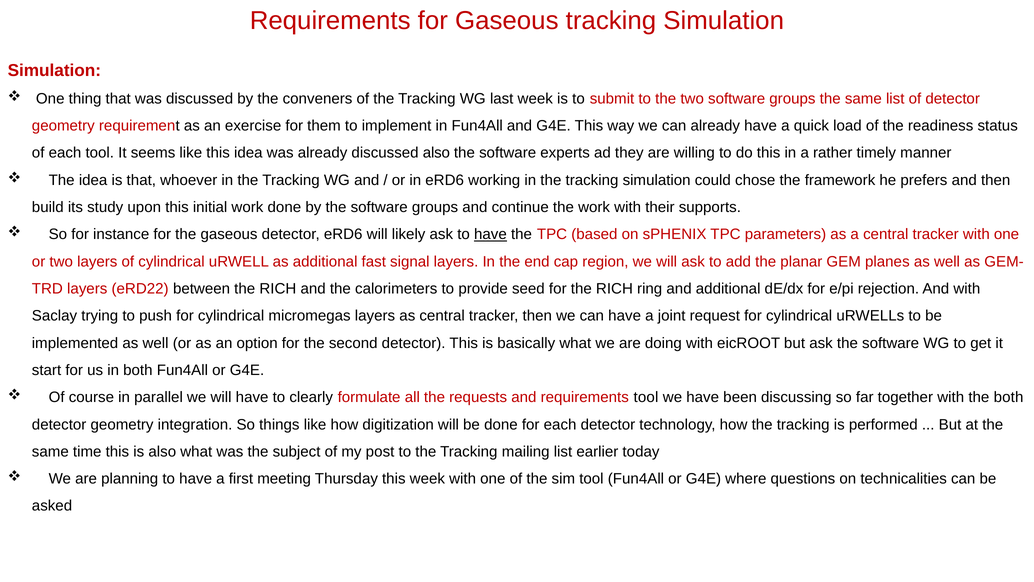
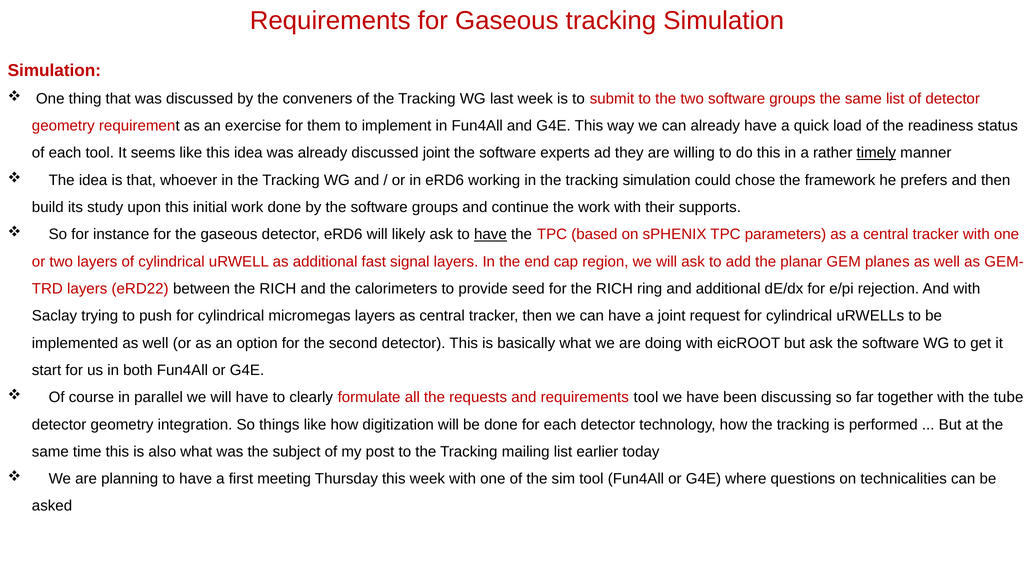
discussed also: also -> joint
timely underline: none -> present
the both: both -> tube
